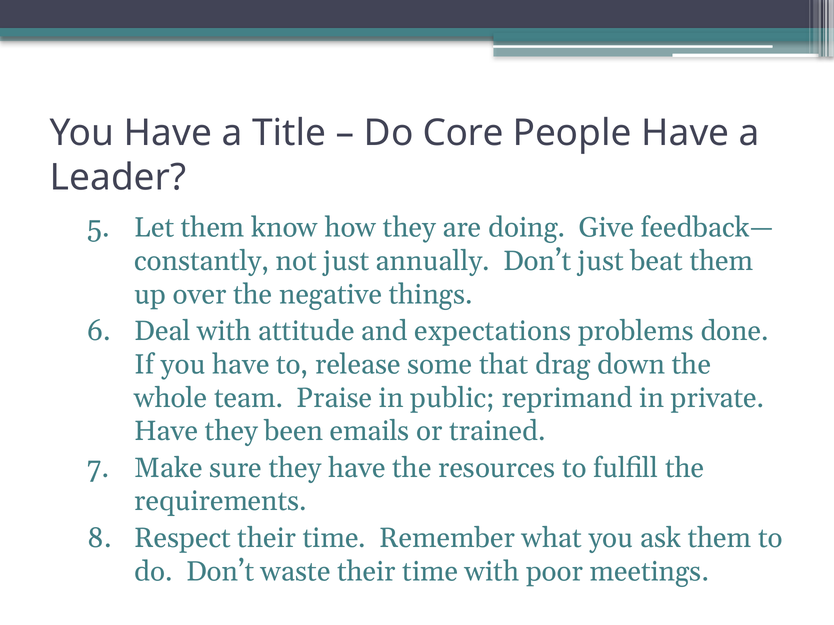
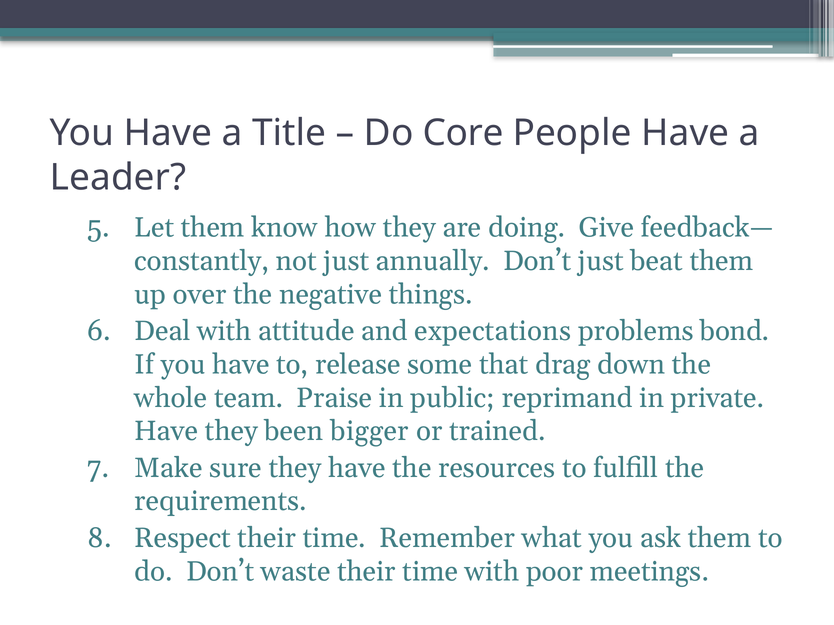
done: done -> bond
emails: emails -> bigger
